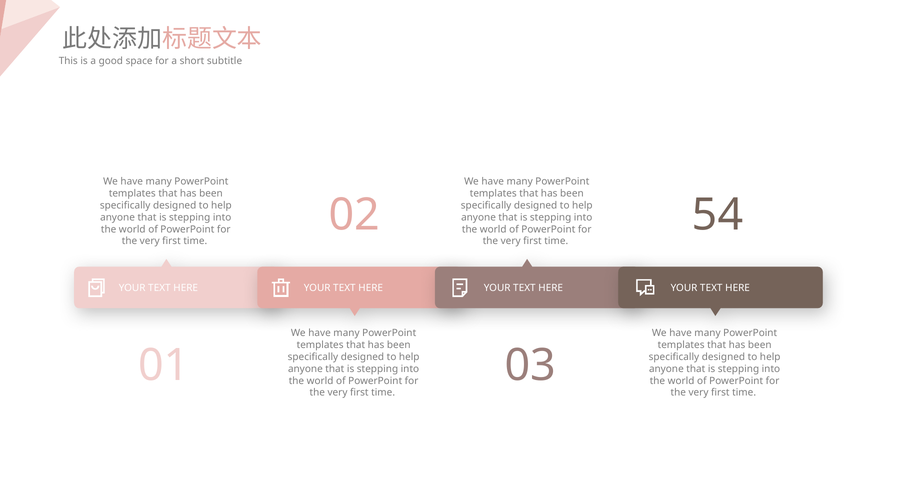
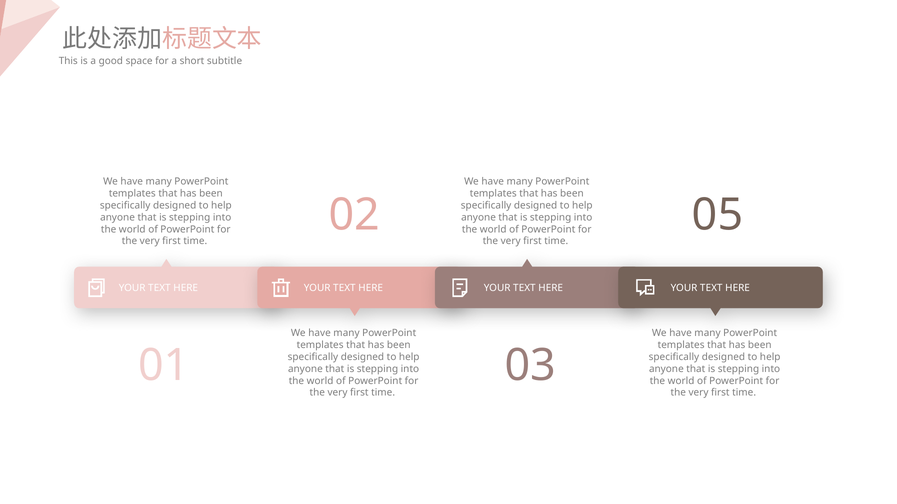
54: 54 -> 05
